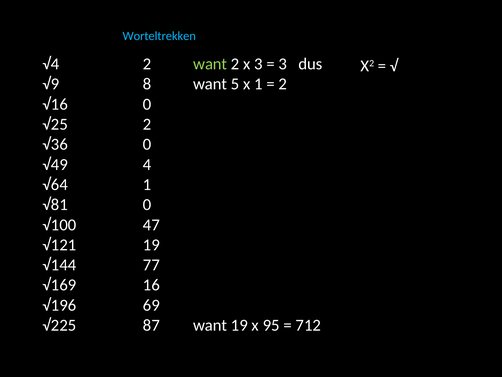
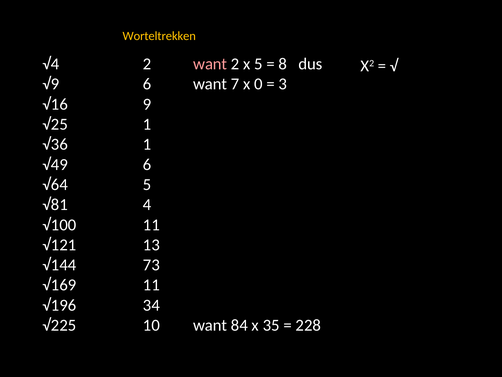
Worteltrekken colour: light blue -> yellow
want at (210, 64) colour: light green -> pink
x 3: 3 -> 5
3 at (283, 64): 3 -> 8
√9 8: 8 -> 6
5: 5 -> 7
x 1: 1 -> 0
2 at (283, 84): 2 -> 3
√16 0: 0 -> 9
√25 2: 2 -> 1
√36 0: 0 -> 1
√49 4: 4 -> 6
√64 1: 1 -> 5
√81 0: 0 -> 4
√100 47: 47 -> 11
√121 19: 19 -> 13
77: 77 -> 73
√169 16: 16 -> 11
69: 69 -> 34
87: 87 -> 10
want 19: 19 -> 84
95: 95 -> 35
712: 712 -> 228
